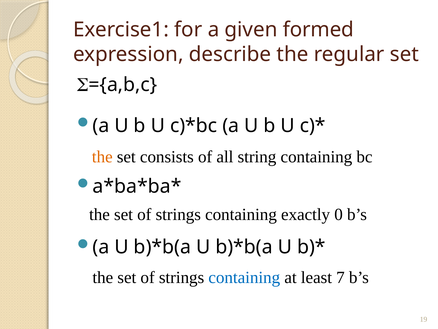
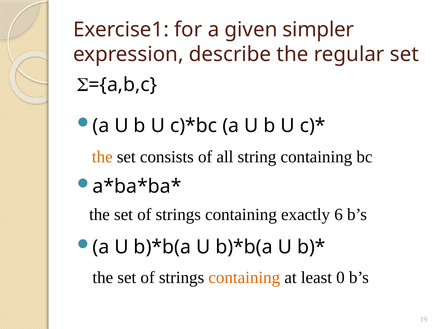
formed: formed -> simpler
0: 0 -> 6
containing at (244, 277) colour: blue -> orange
7: 7 -> 0
